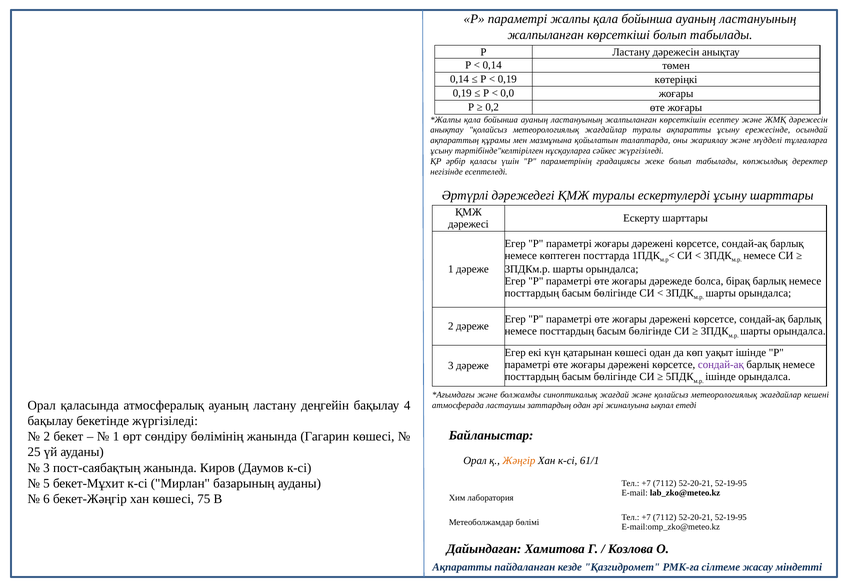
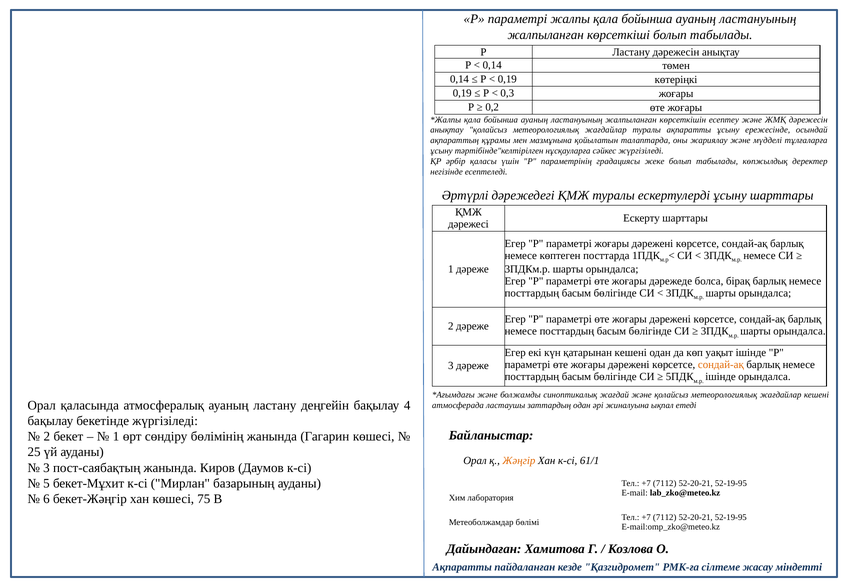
0,0: 0,0 -> 0,3
қатарынан көшесі: көшесі -> кешені
сондай-ақ at (721, 365) colour: purple -> orange
